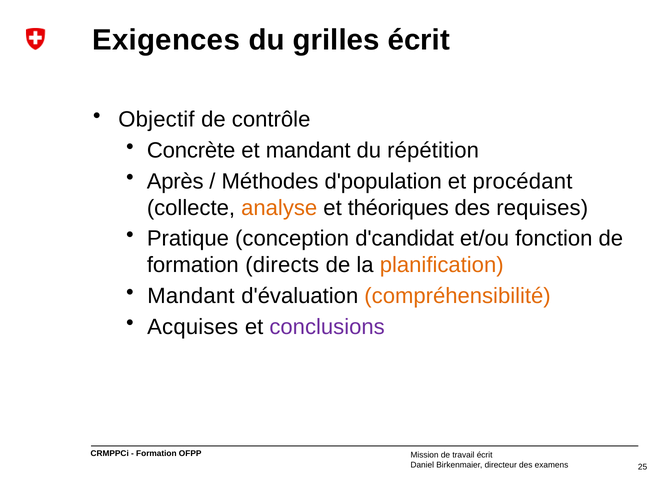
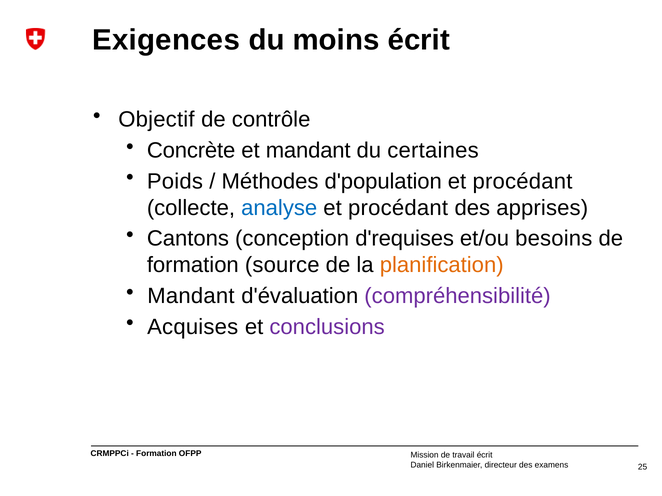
grilles: grilles -> moins
répétition: répétition -> certaines
Après: Après -> Poids
analyse colour: orange -> blue
théoriques at (398, 208): théoriques -> procédant
requises: requises -> apprises
Pratique: Pratique -> Cantons
d'candidat: d'candidat -> d'requises
fonction: fonction -> besoins
directs: directs -> source
compréhensibilité colour: orange -> purple
